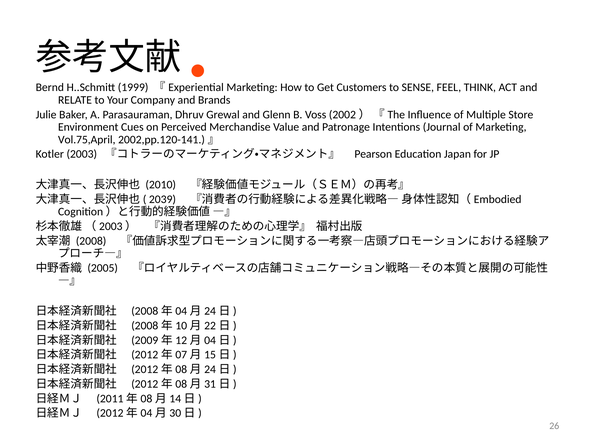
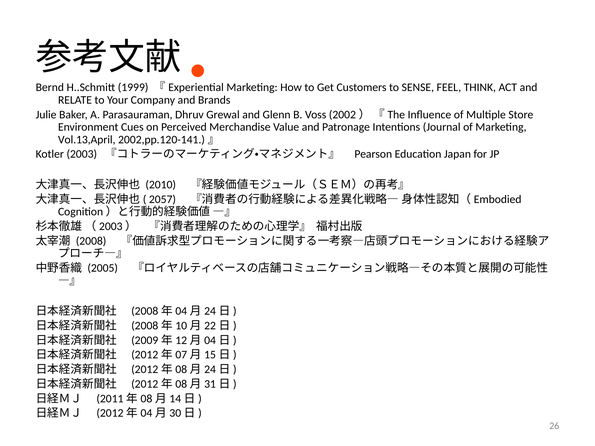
Vol.75,April: Vol.75,April -> Vol.13,April
2039: 2039 -> 2057
